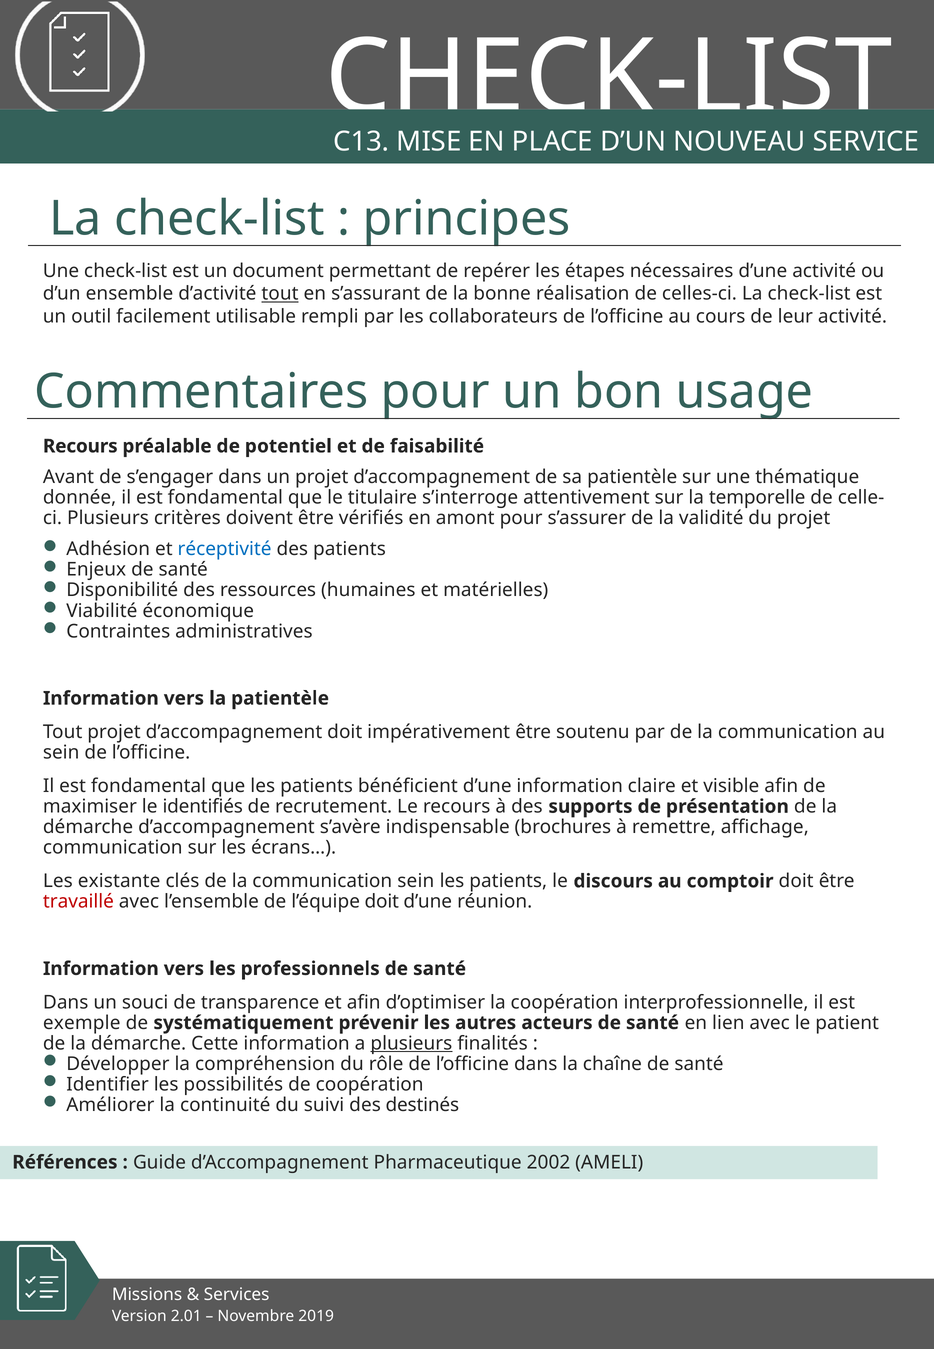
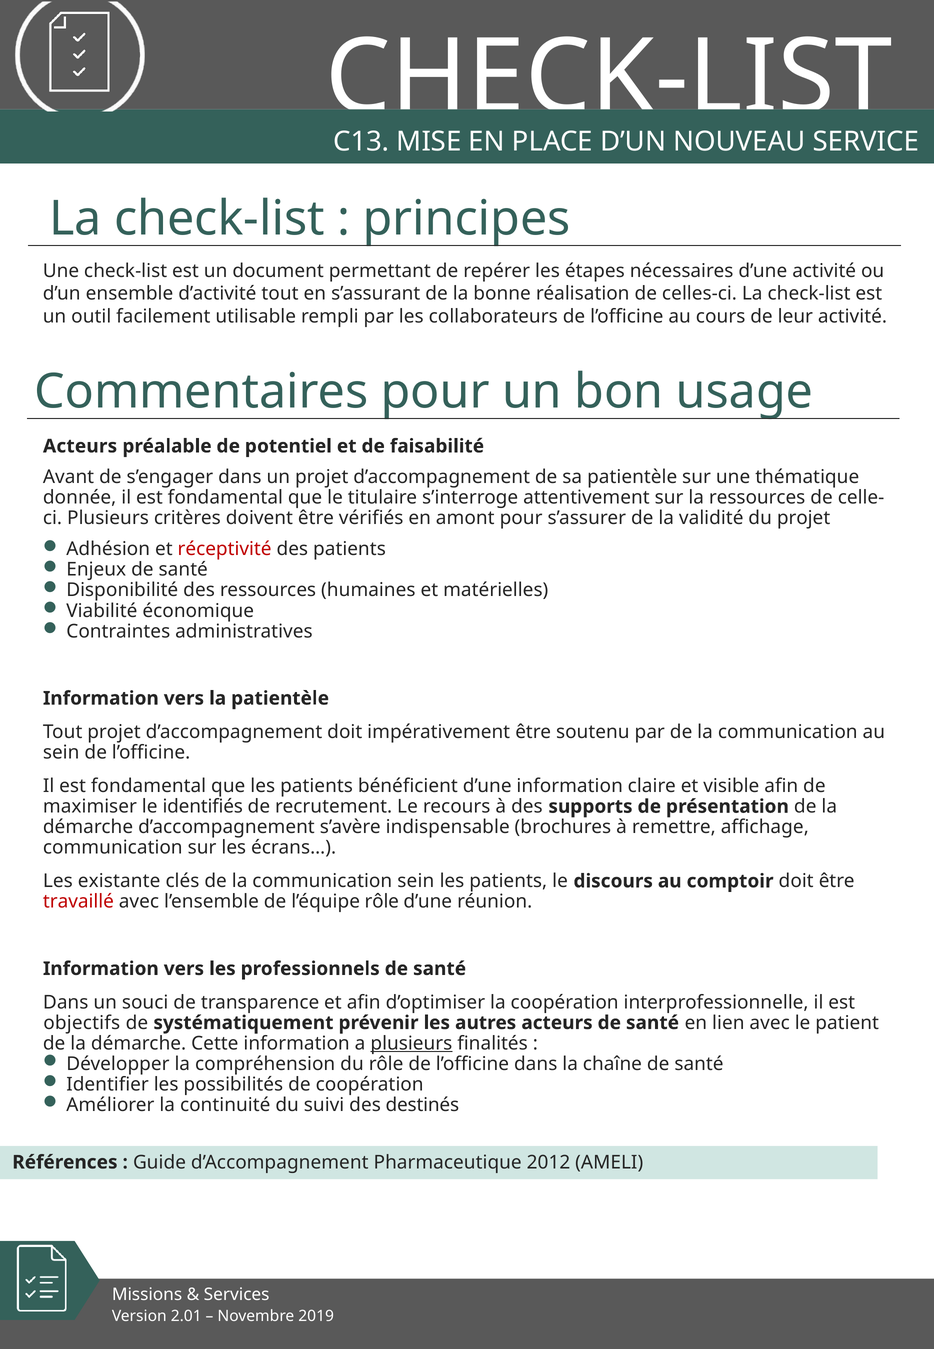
tout at (280, 294) underline: present -> none
Recours at (80, 446): Recours -> Acteurs
la temporelle: temporelle -> ressources
réceptivité colour: blue -> red
l’équipe doit: doit -> rôle
exemple: exemple -> objectifs
2002: 2002 -> 2012
